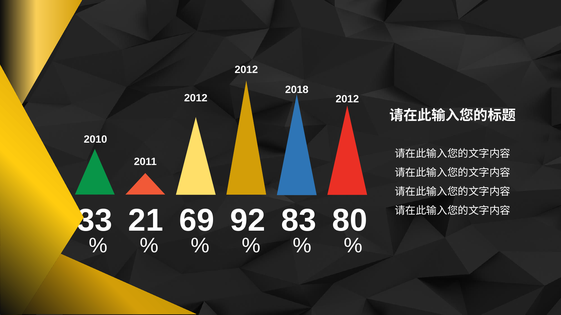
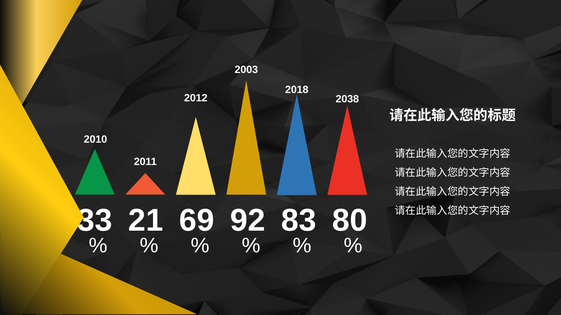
2012 at (246, 70): 2012 -> 2003
2012 at (347, 99): 2012 -> 2038
